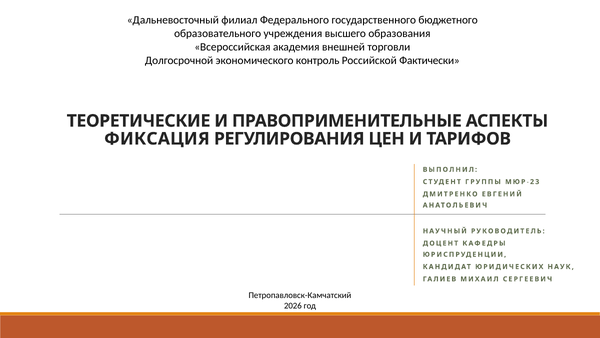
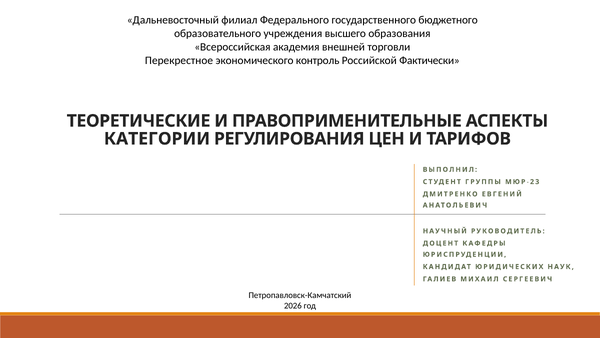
Долгосрочной: Долгосрочной -> Перекрестное
ФИКСАЦИЯ: ФИКСАЦИЯ -> КАТЕГОРИИ
